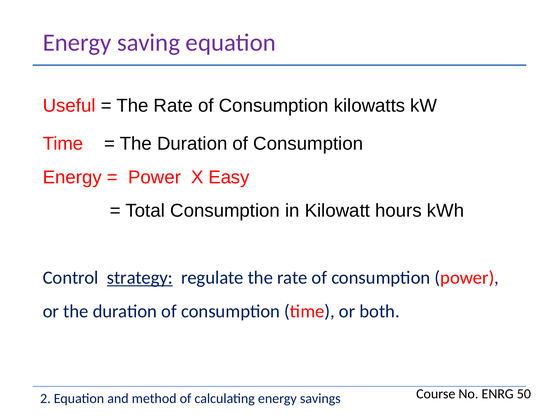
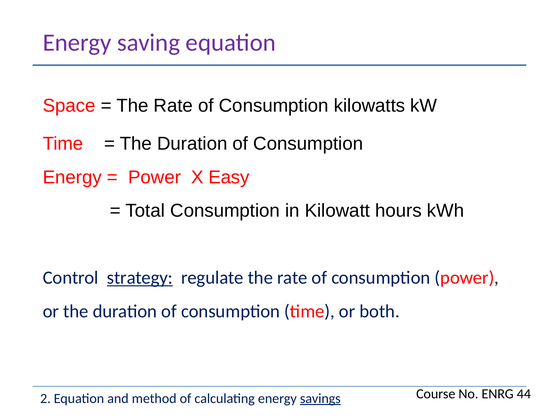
Useful: Useful -> Space
50: 50 -> 44
savings underline: none -> present
